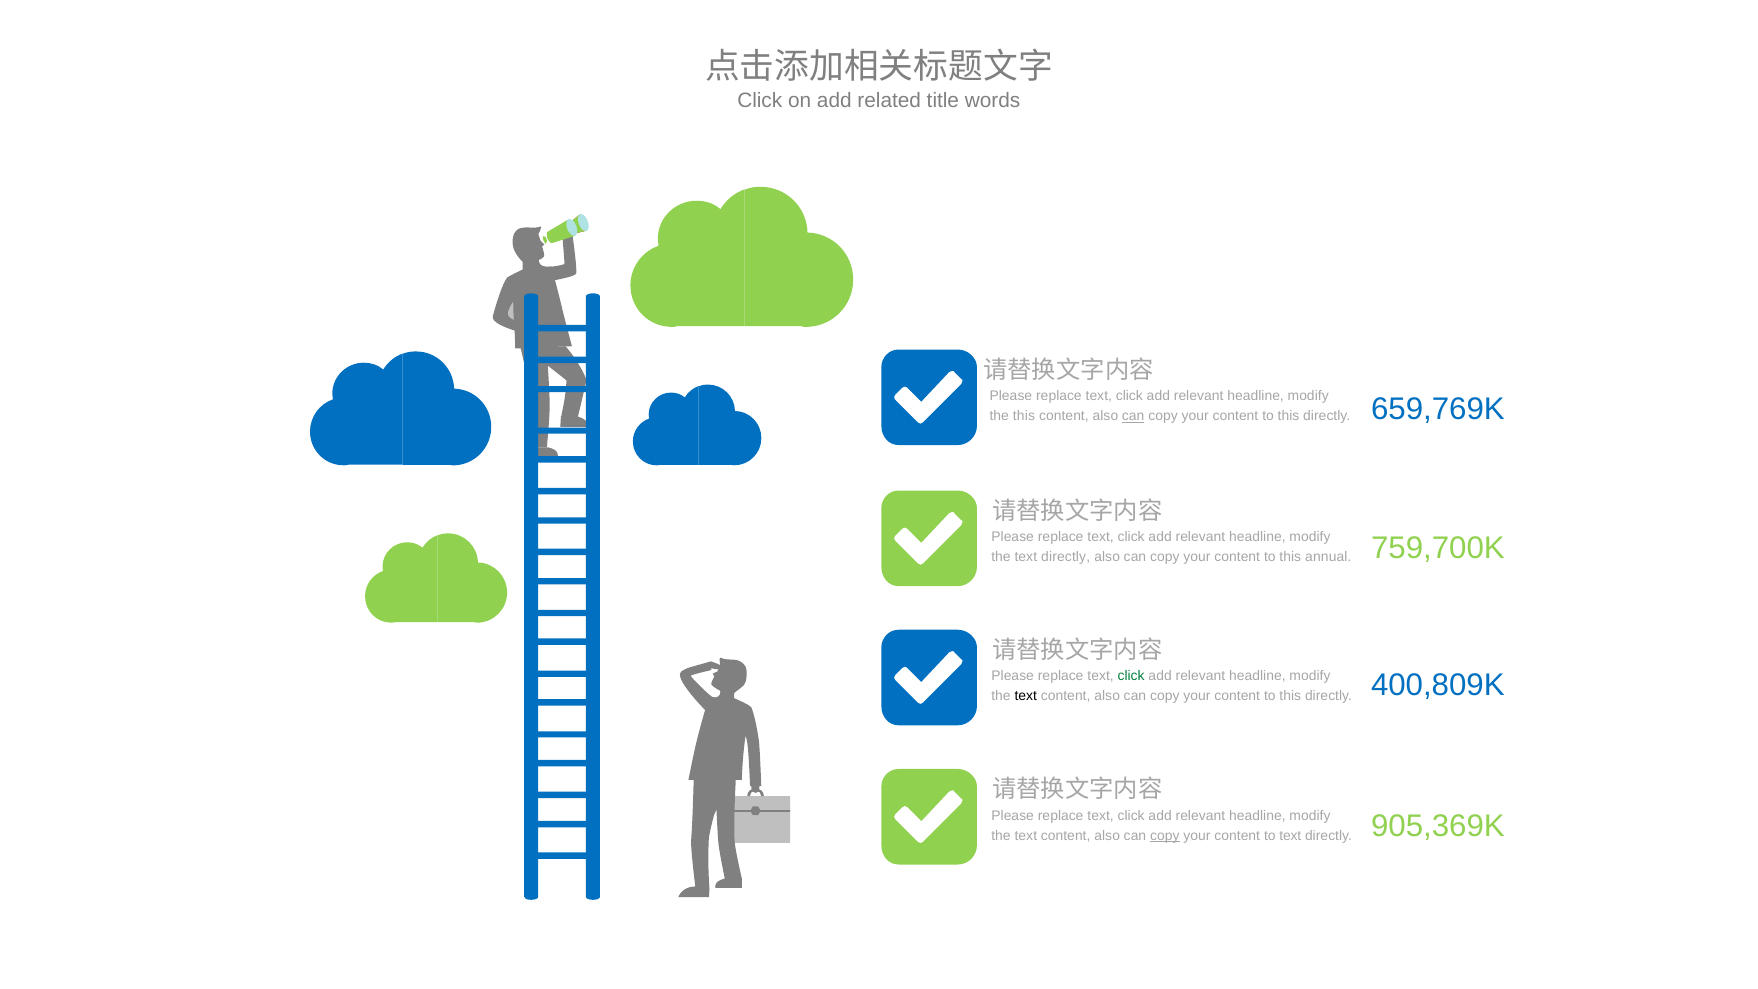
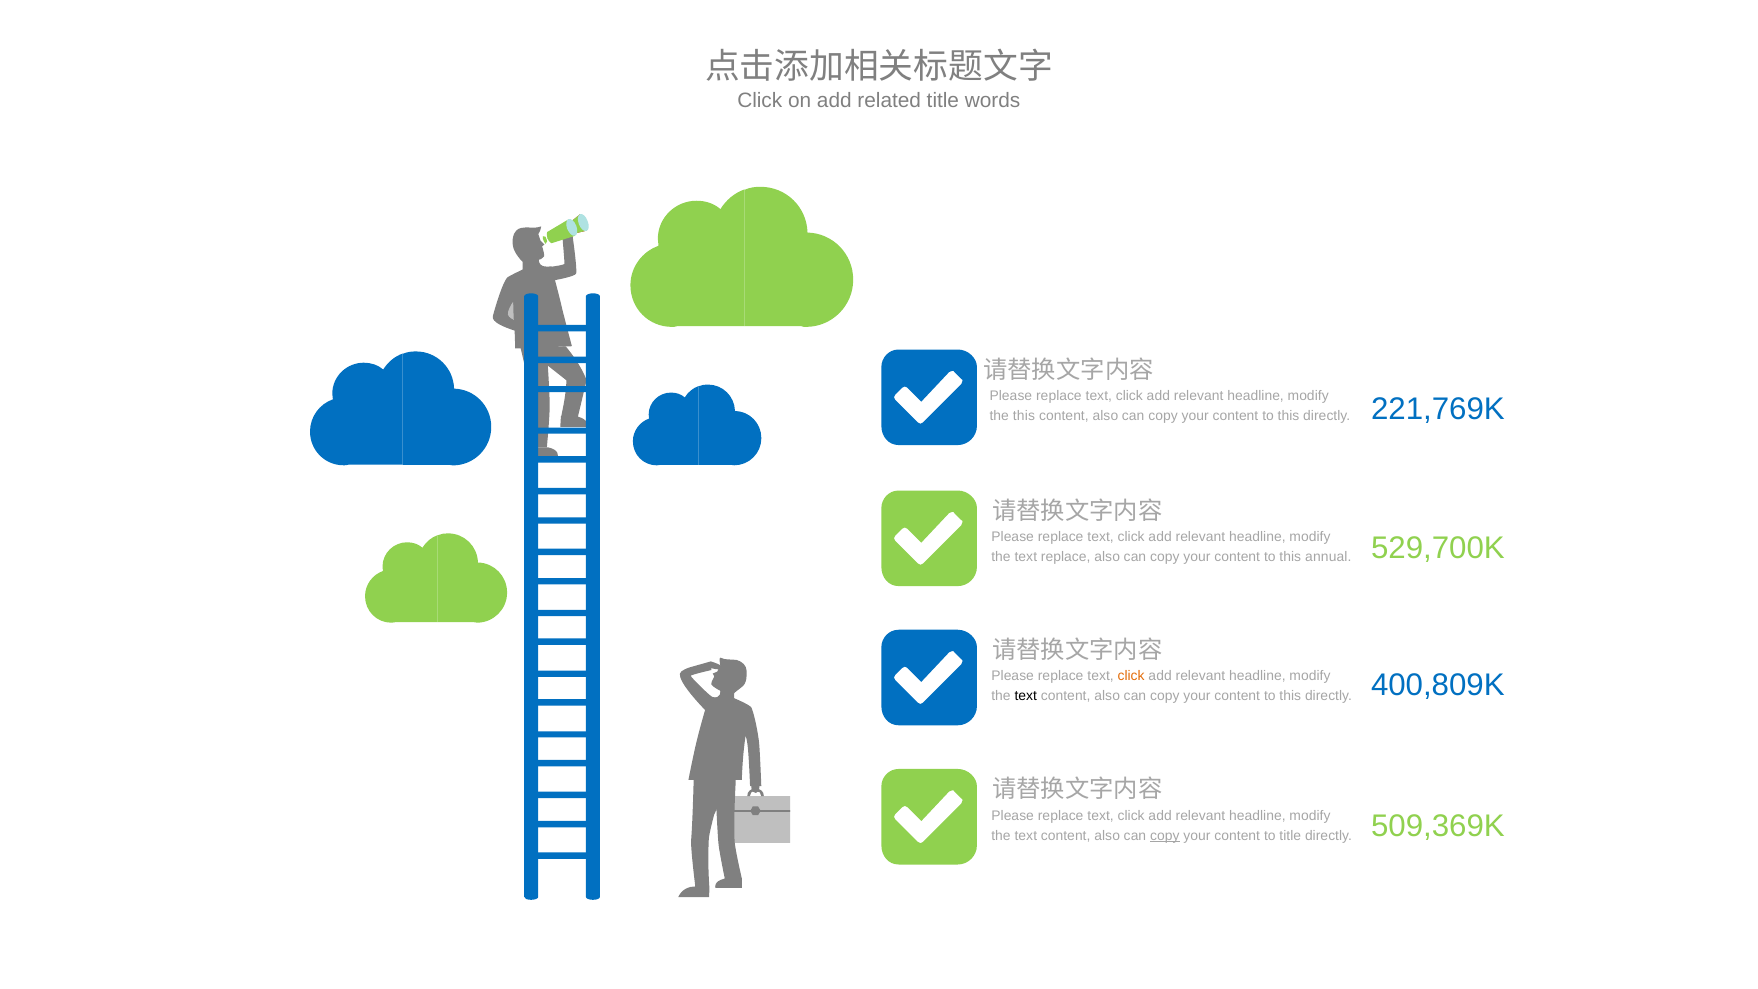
can at (1133, 416) underline: present -> none
659,769K: 659,769K -> 221,769K
759,700K: 759,700K -> 529,700K
the text directly: directly -> replace
click at (1131, 676) colour: green -> orange
905,369K: 905,369K -> 509,369K
to text: text -> title
